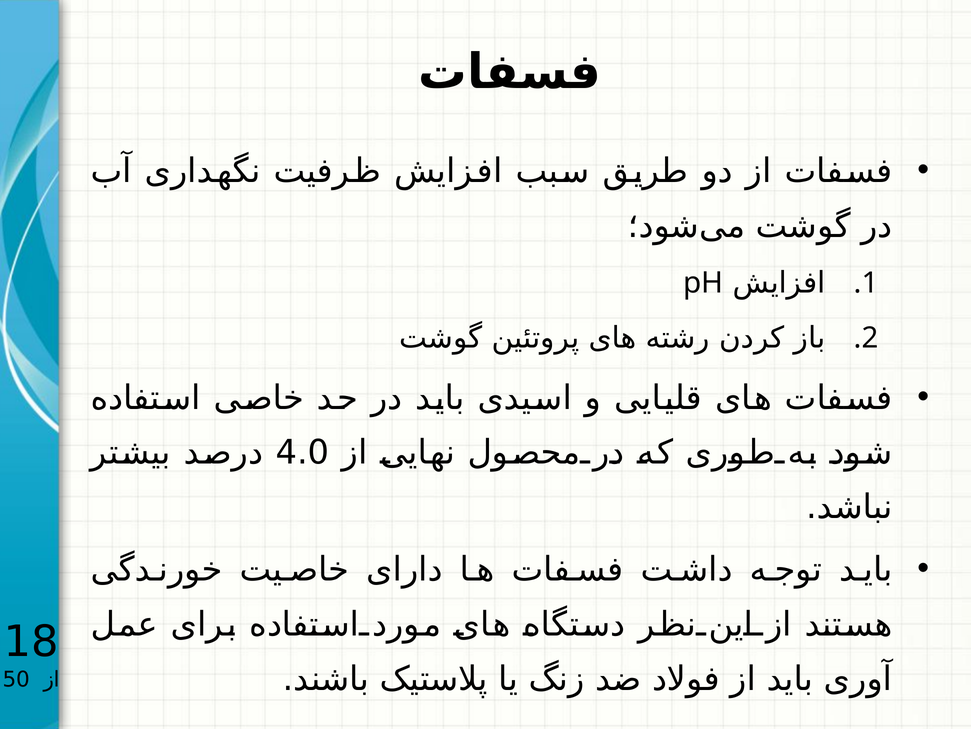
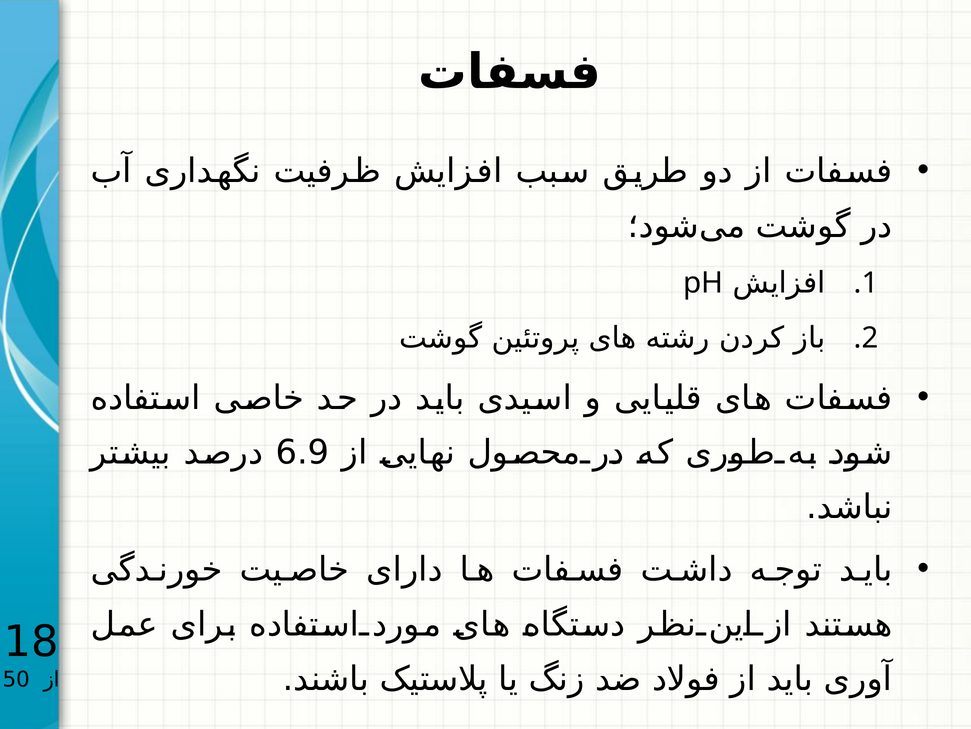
4.0: 4.0 -> 6.9
